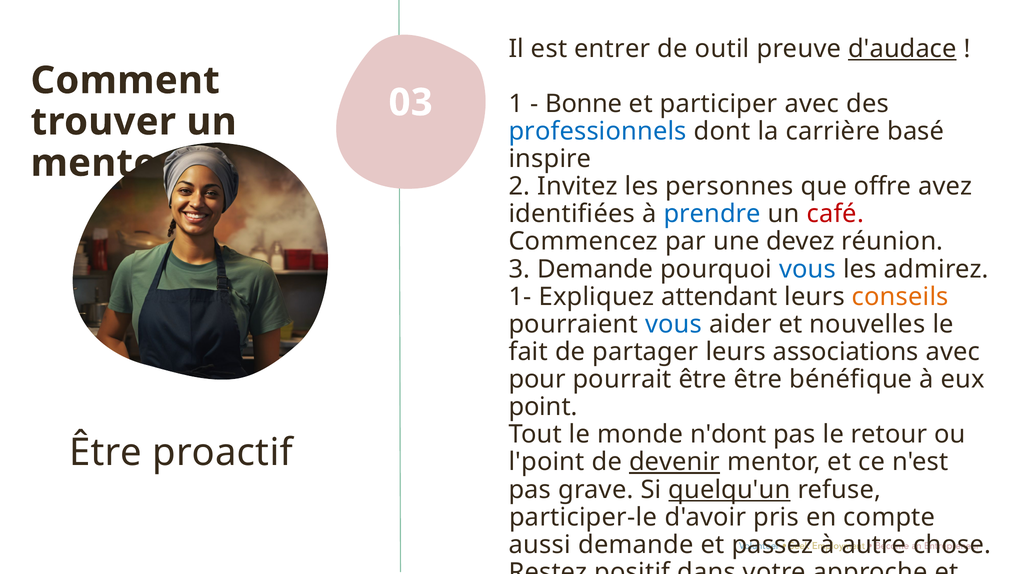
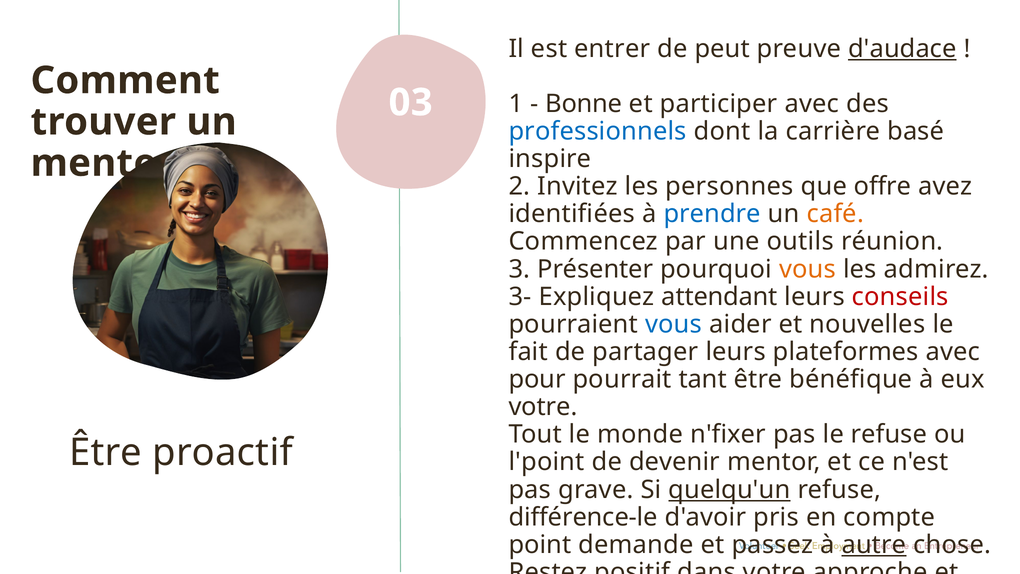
outil: outil -> peut
café colour: red -> orange
devez: devez -> outils
3 Demande: Demande -> Présenter
vous at (807, 269) colour: blue -> orange
1-: 1- -> 3-
conseils colour: orange -> red
associations: associations -> plateformes
pourrait être: être -> tant
point at (543, 407): point -> votre
n'dont: n'dont -> n'fixer
le retour: retour -> refuse
devenir underline: present -> none
participer-le: participer-le -> différence-le
aussi: aussi -> point
autre underline: none -> present
